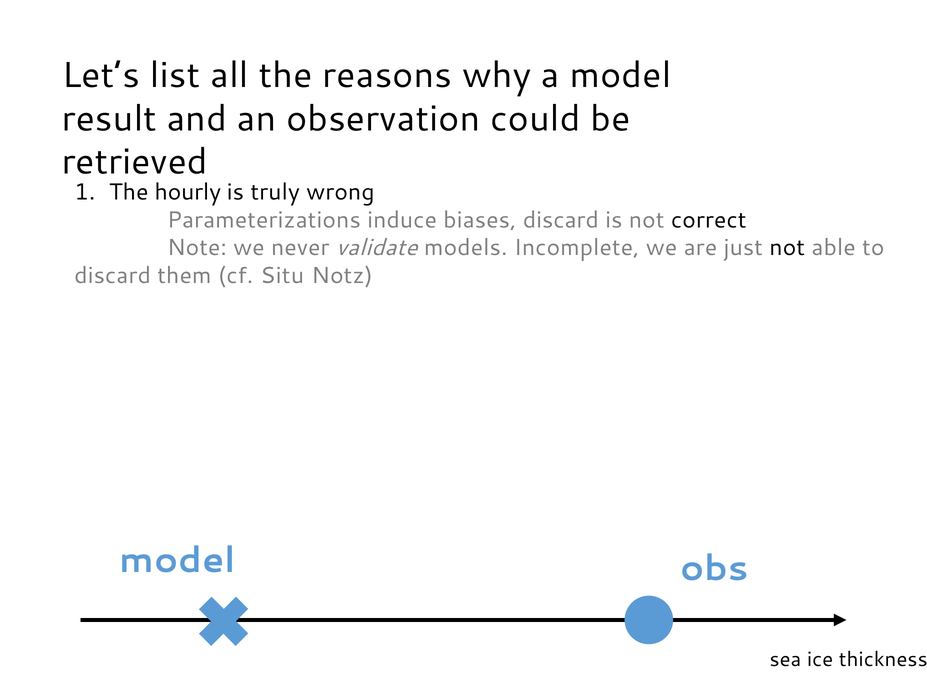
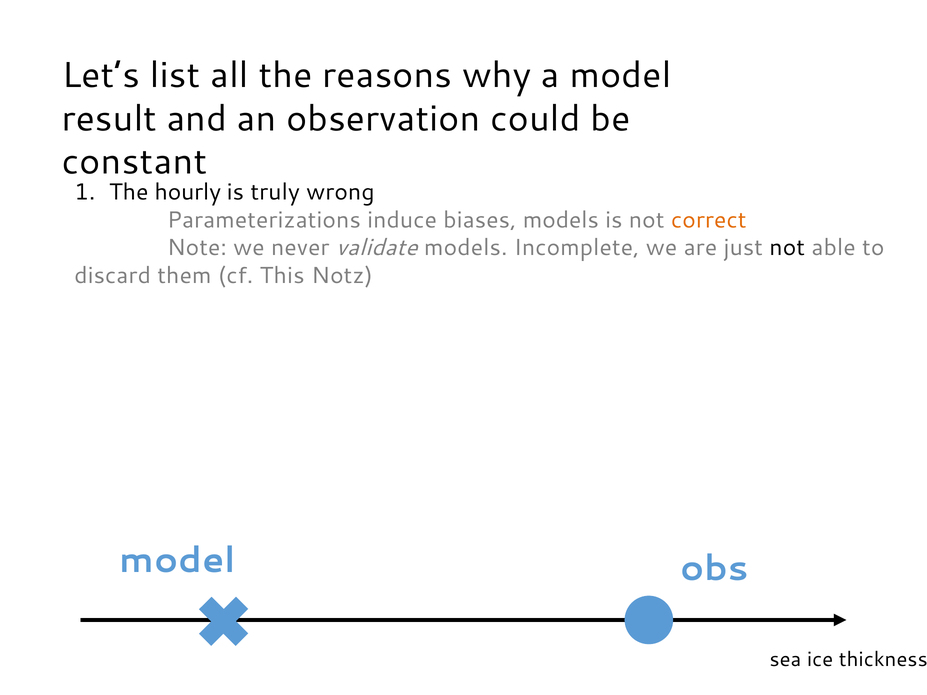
retrieved: retrieved -> constant
biases discard: discard -> models
correct colour: black -> orange
Situ: Situ -> This
